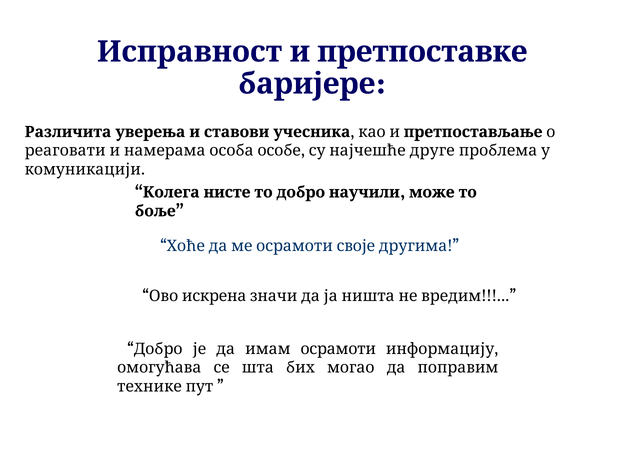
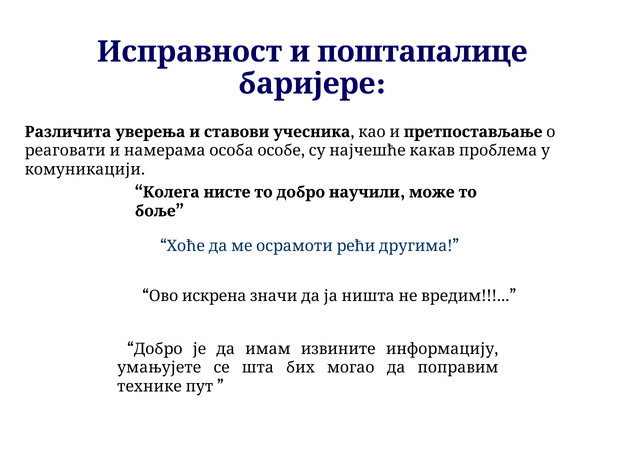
претпоставке: претпоставке -> поштапалице
друге: друге -> какав
своје: своје -> рећи
имам осрамоти: осрамоти -> извините
омогућава: омогућава -> умањујете
